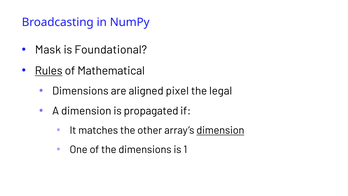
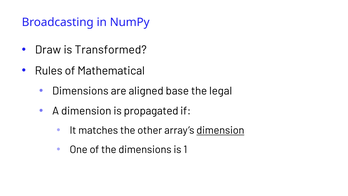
Mask: Mask -> Draw
Foundational: Foundational -> Transformed
Rules underline: present -> none
pixel: pixel -> base
